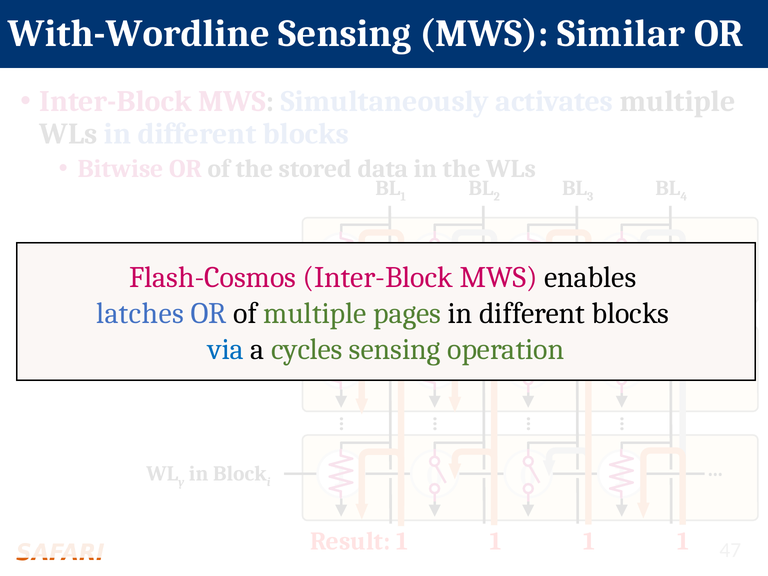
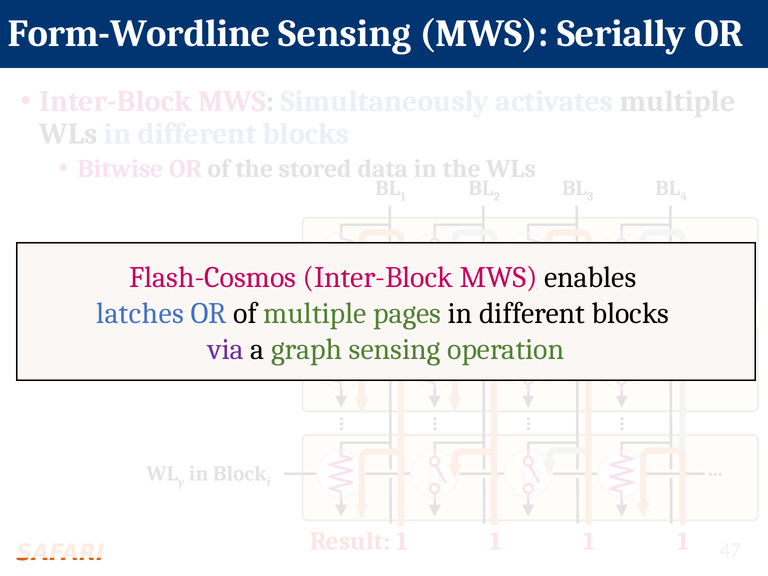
With-Wordline: With-Wordline -> Form-Wordline
Similar: Similar -> Serially
via colour: blue -> purple
cycles: cycles -> graph
